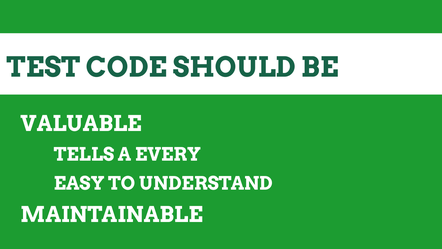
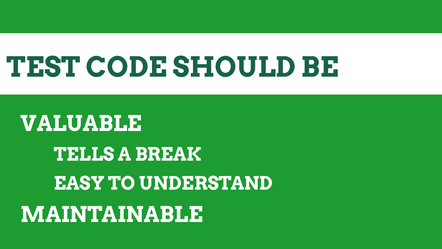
EVERY: EVERY -> BREAK
